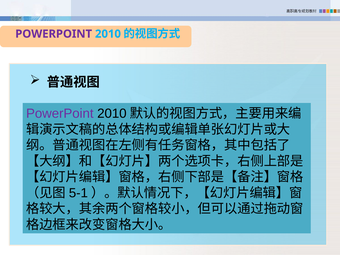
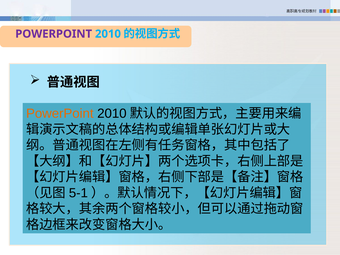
PowerPoint at (60, 114) colour: purple -> orange
